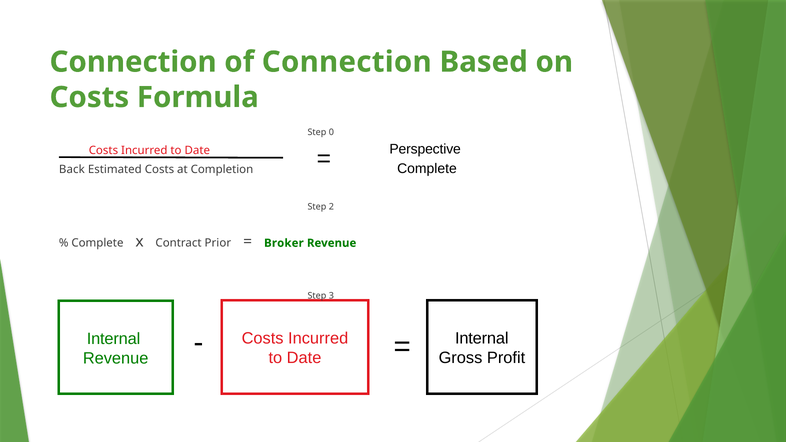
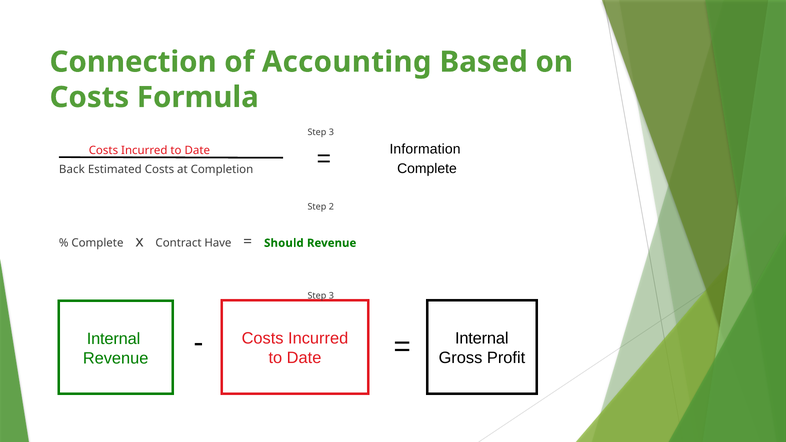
of Connection: Connection -> Accounting
0 at (331, 132): 0 -> 3
Perspective: Perspective -> Information
Prior: Prior -> Have
Broker: Broker -> Should
